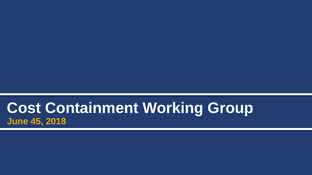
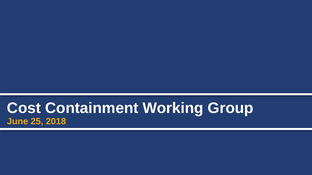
45: 45 -> 25
